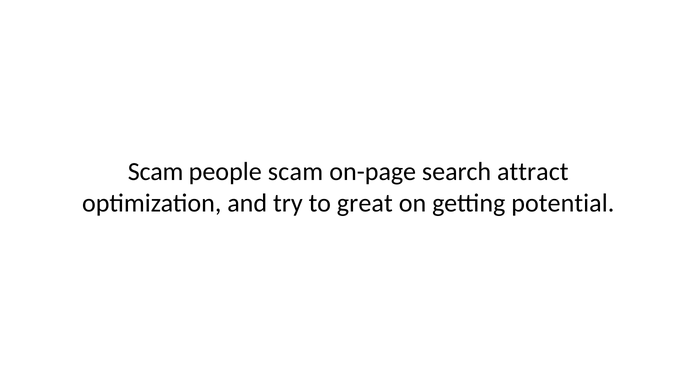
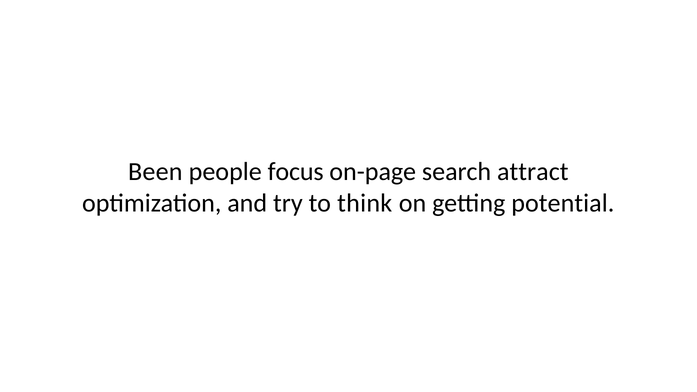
Scam at (156, 172): Scam -> Been
people scam: scam -> focus
great: great -> think
